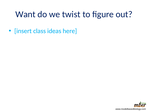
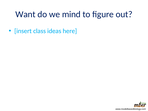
twist: twist -> mind
